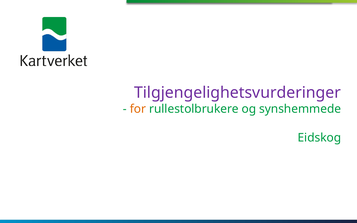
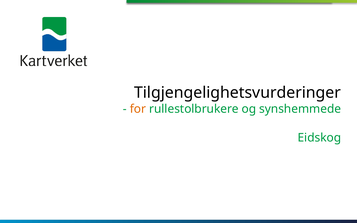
Tilgjengelighetsvurderinger colour: purple -> black
